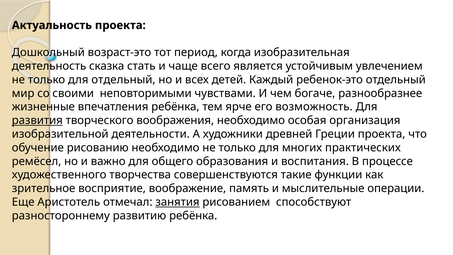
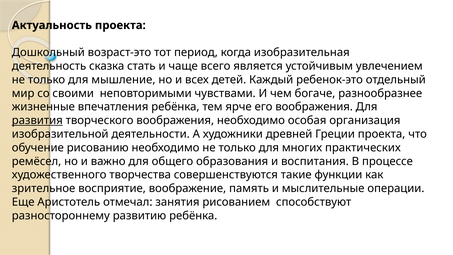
для отдельный: отдельный -> мышление
его возможность: возможность -> воображения
занятия underline: present -> none
